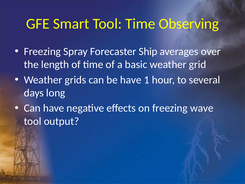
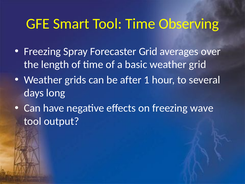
Forecaster Ship: Ship -> Grid
be have: have -> after
